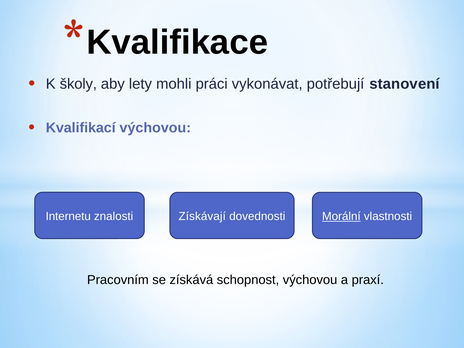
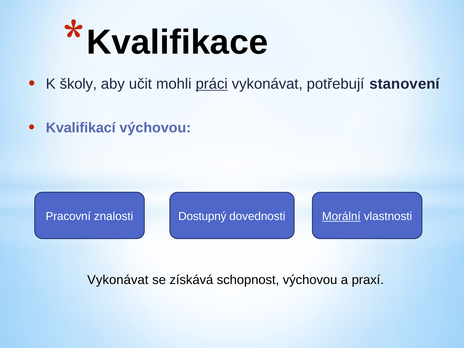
lety: lety -> učit
práci underline: none -> present
Internetu: Internetu -> Pracovní
Získávají: Získávají -> Dostupný
Pracovním at (118, 280): Pracovním -> Vykonávat
